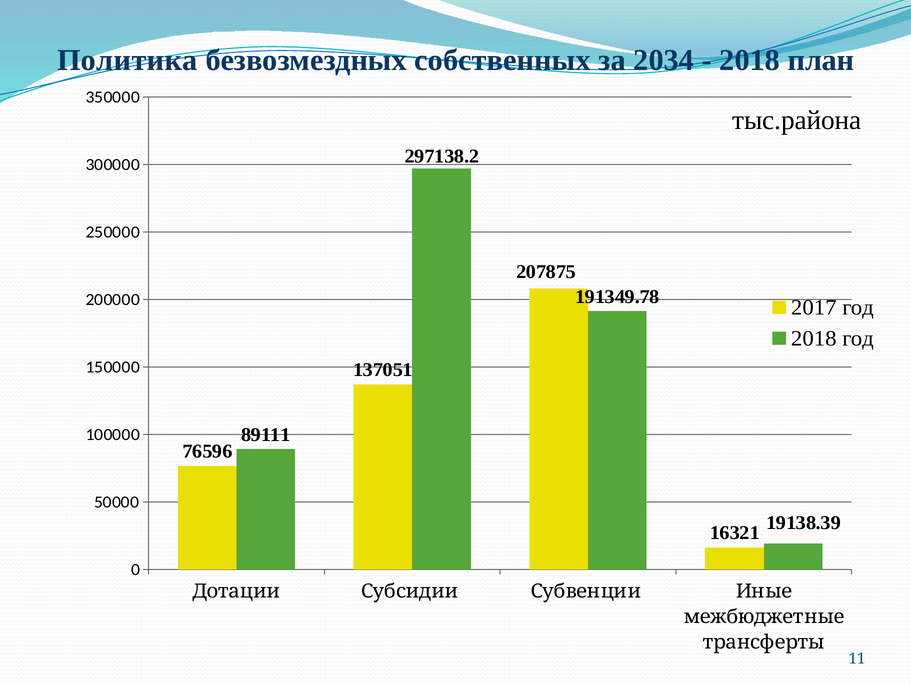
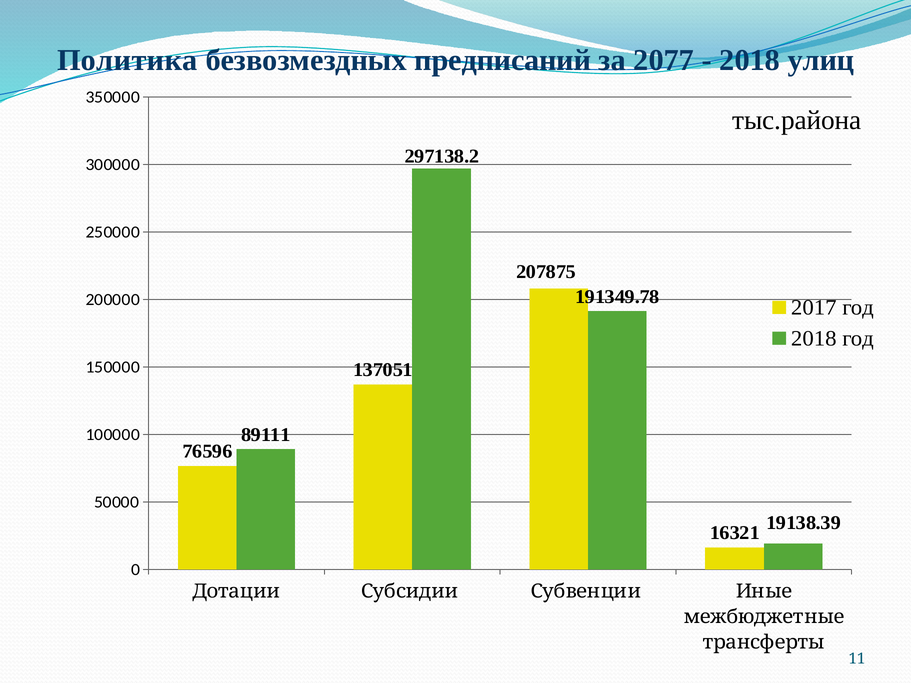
собственных: собственных -> предписаний
2034: 2034 -> 2077
план: план -> улиц
